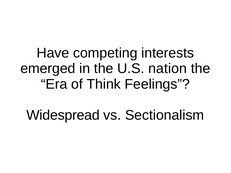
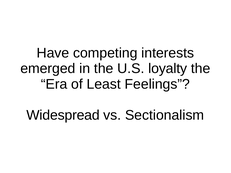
nation: nation -> loyalty
Think: Think -> Least
